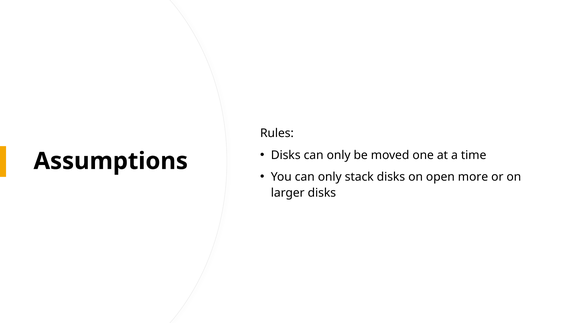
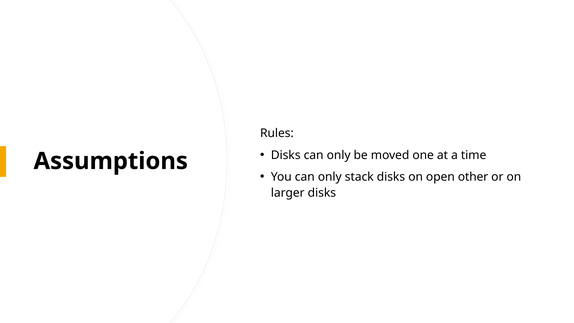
more: more -> other
